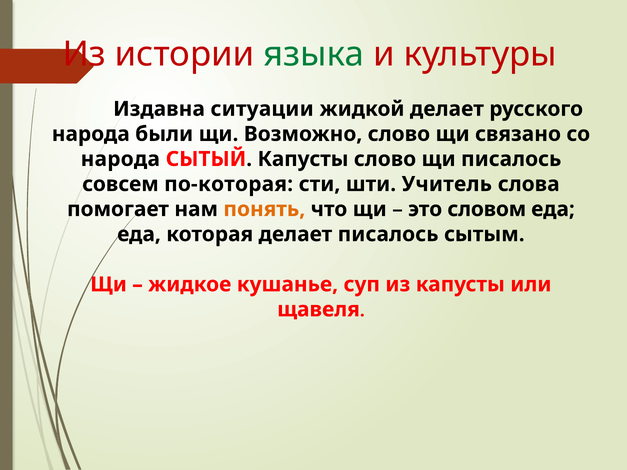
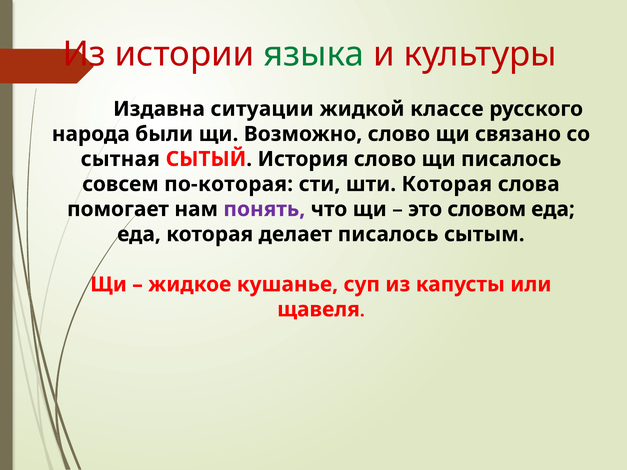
жидкой делает: делает -> классе
народа at (120, 159): народа -> сытная
СЫТЫЙ Капусты: Капусты -> История
шти Учитель: Учитель -> Которая
понять colour: orange -> purple
